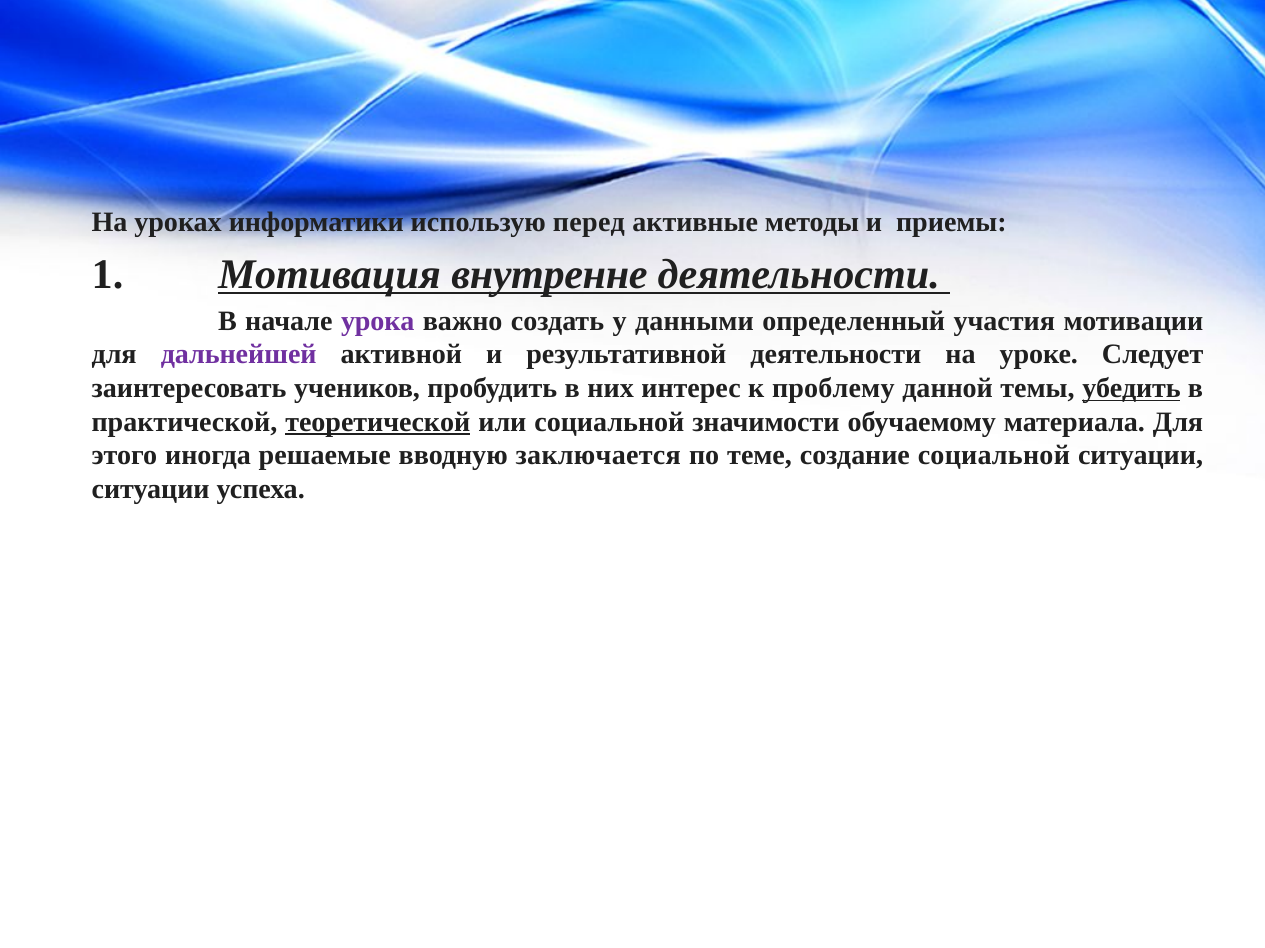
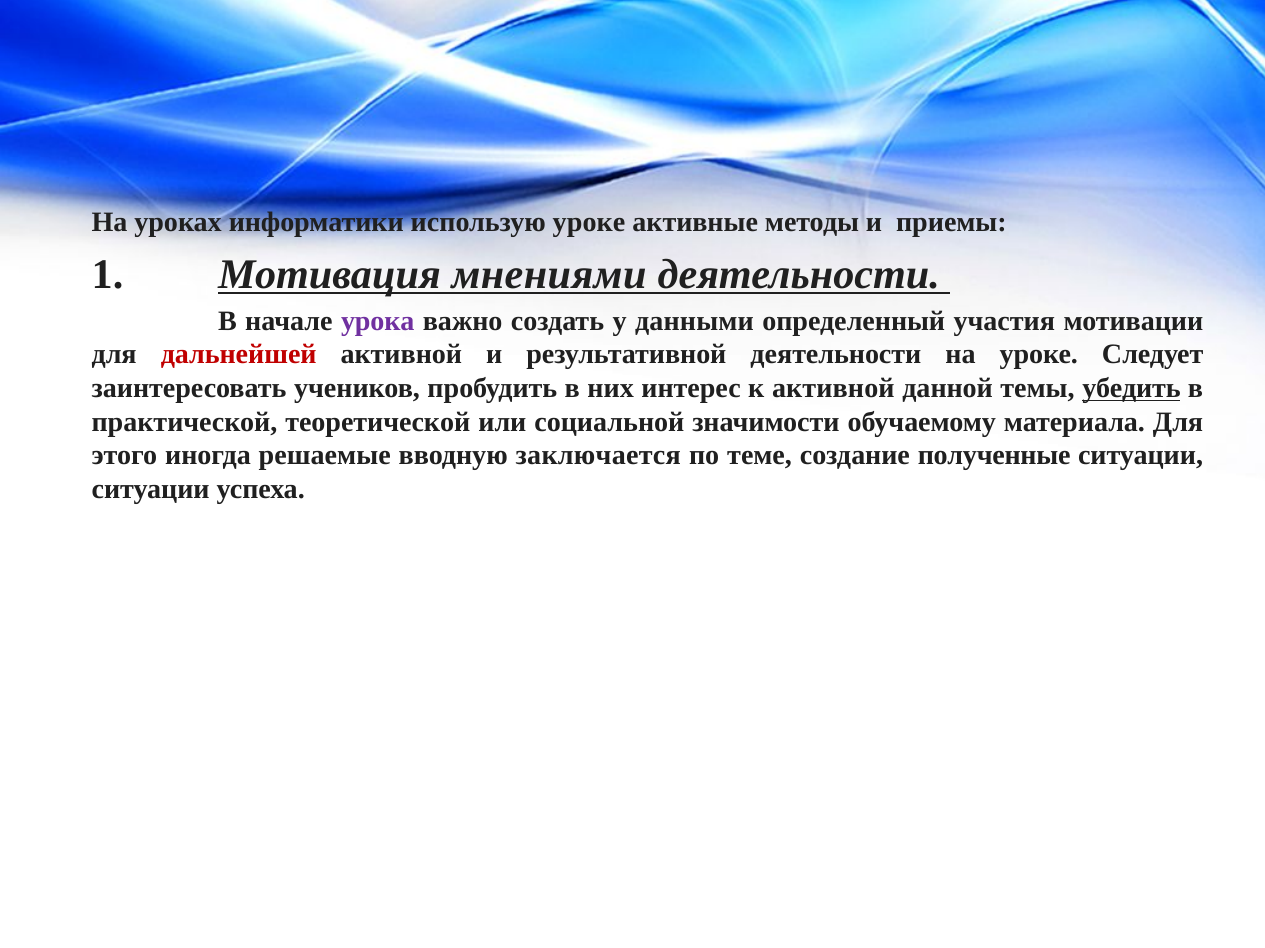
использую перед: перед -> уроке
внутренне: внутренне -> мнениями
дальнейшей colour: purple -> red
к проблему: проблему -> активной
теоретической underline: present -> none
создание социальной: социальной -> полученные
